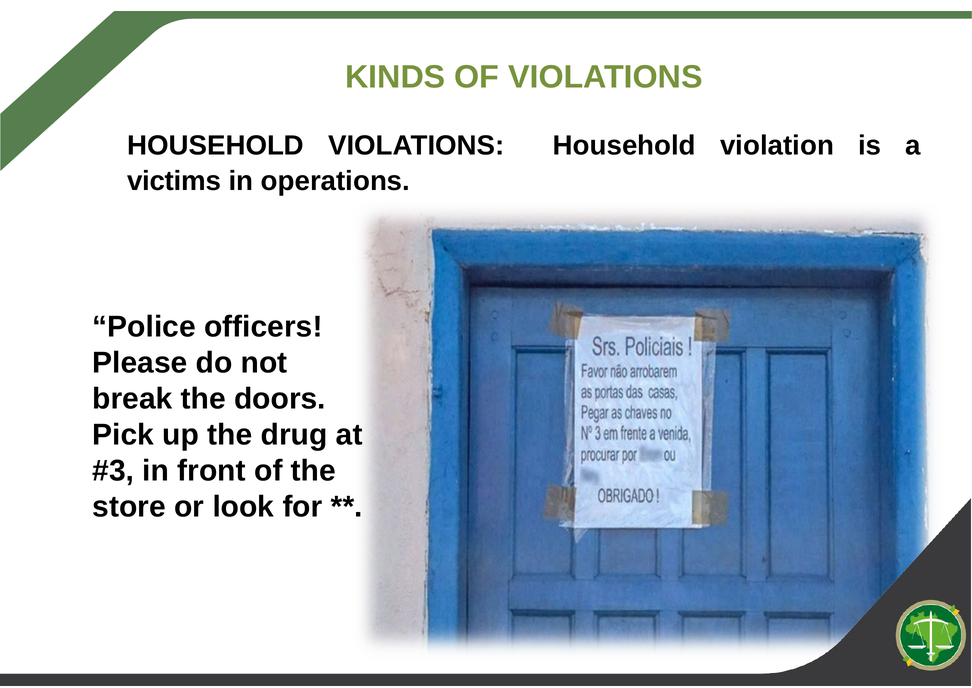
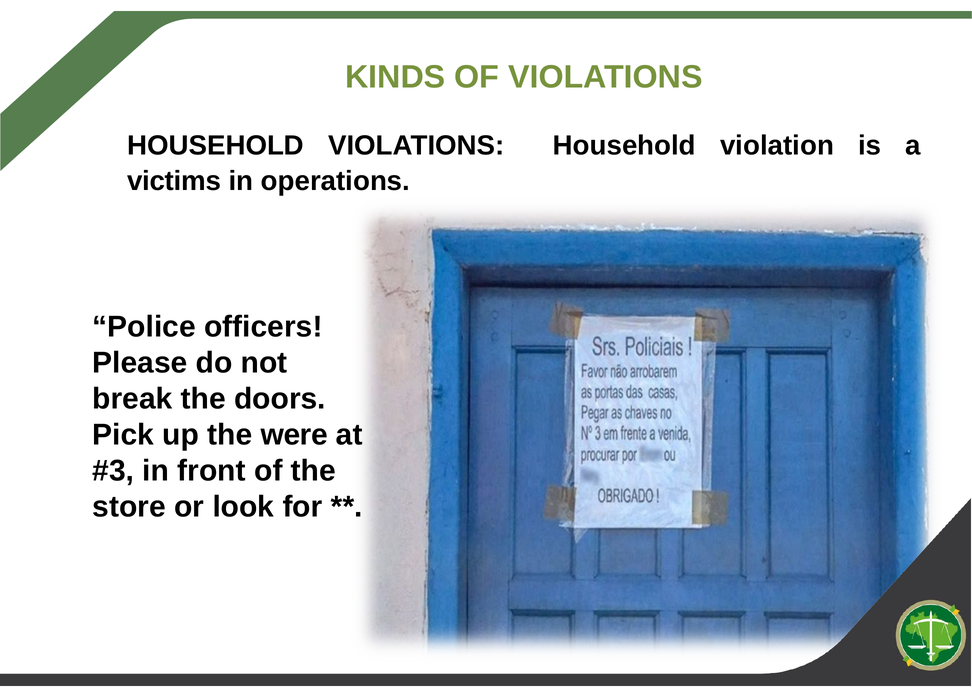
drug: drug -> were
